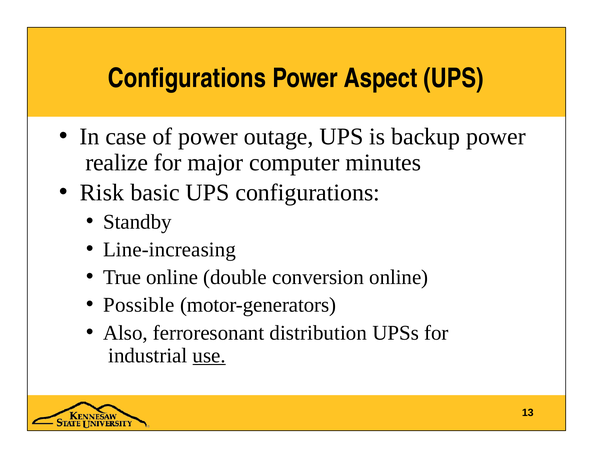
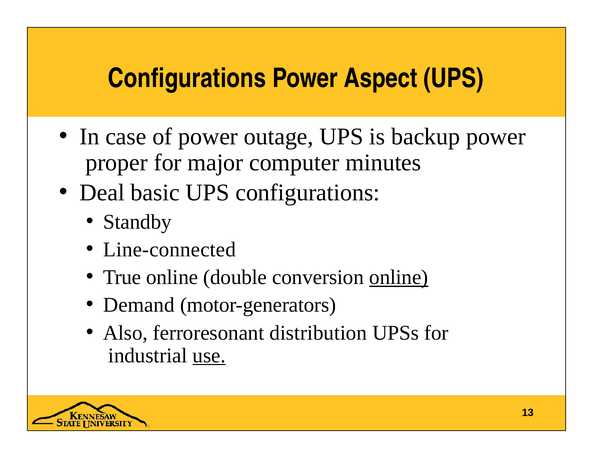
realize: realize -> proper
Risk: Risk -> Deal
Line-increasing: Line-increasing -> Line-connected
online at (399, 277) underline: none -> present
Possible: Possible -> Demand
